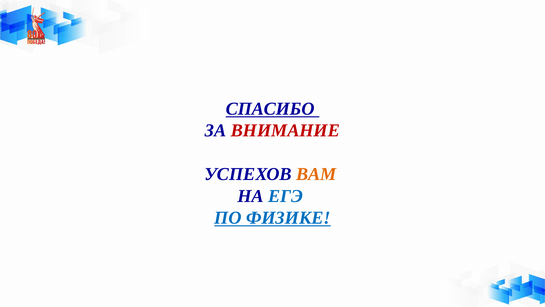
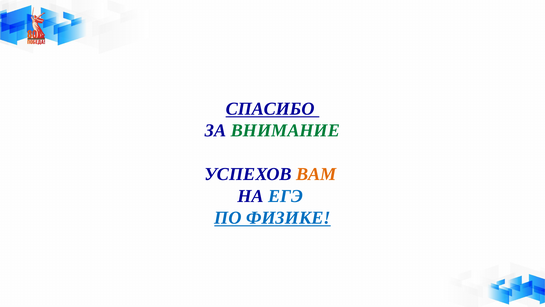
ВНИМАНИЕ colour: red -> green
